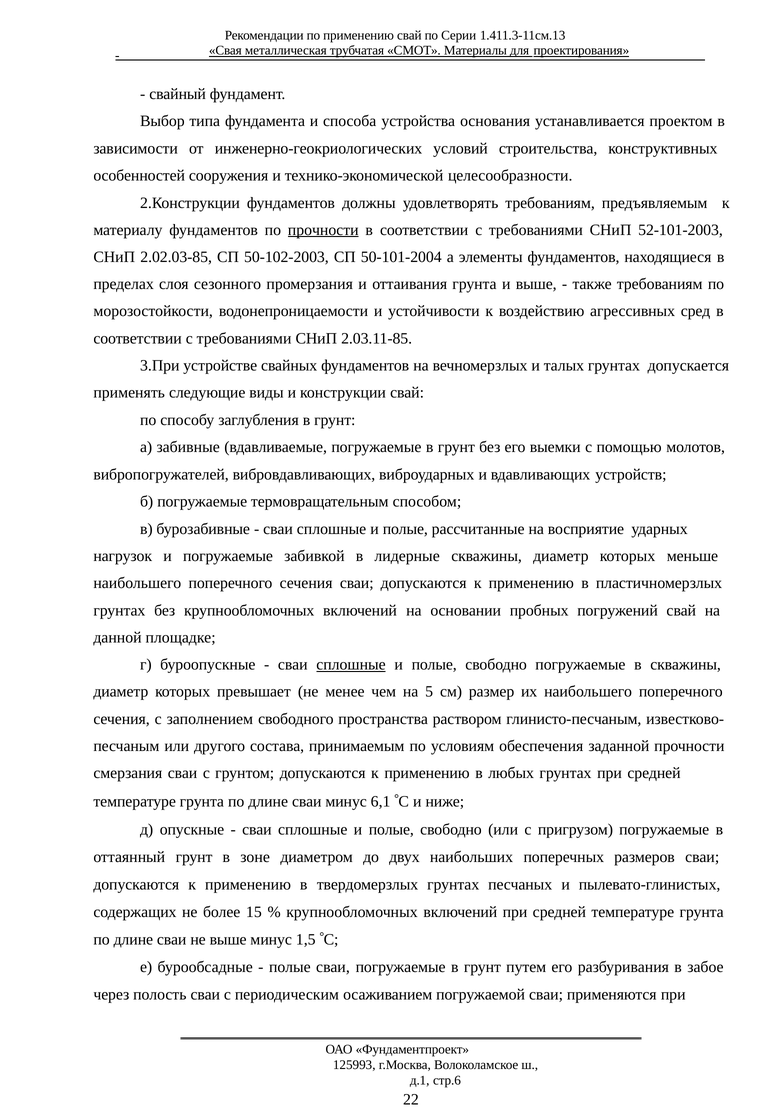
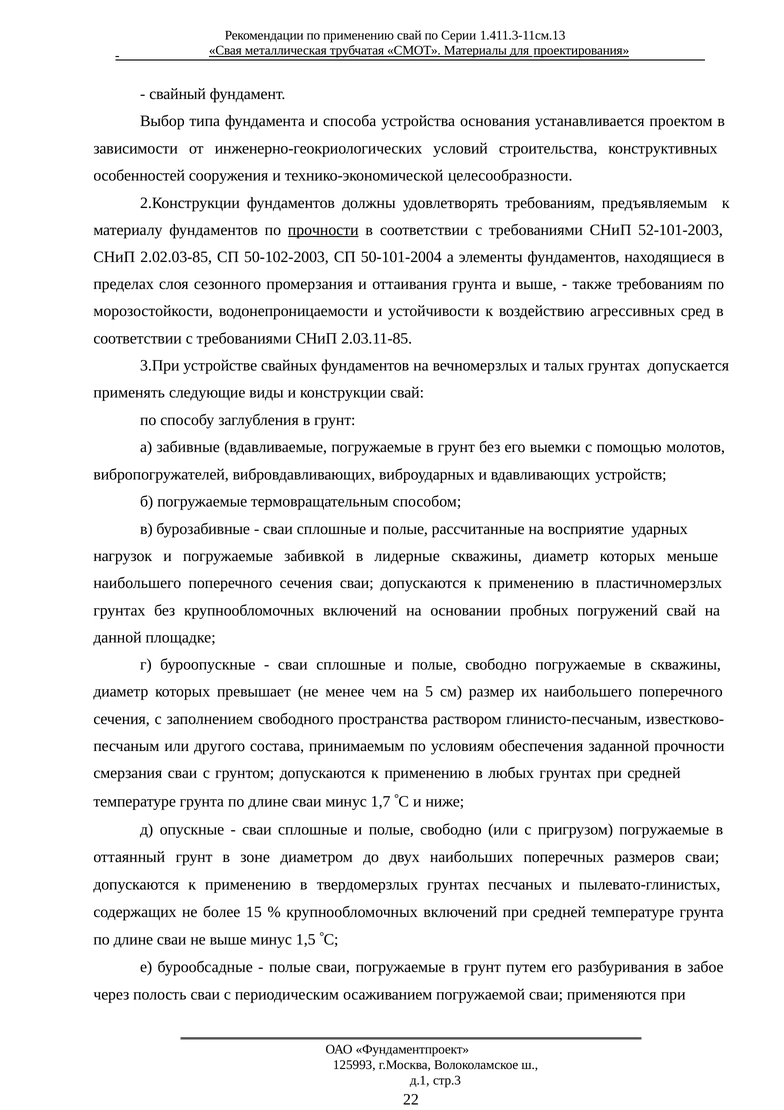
сплошные at (351, 665) underline: present -> none
6,1: 6,1 -> 1,7
стр.6: стр.6 -> стр.3
